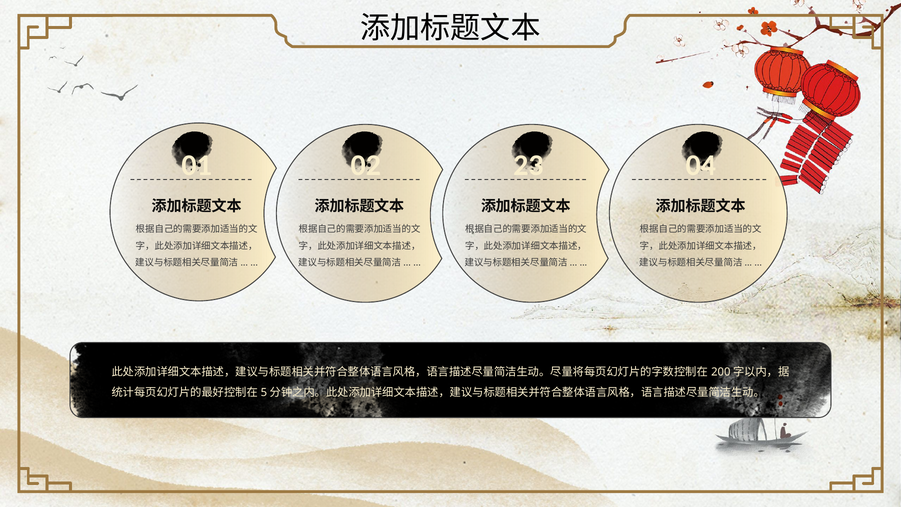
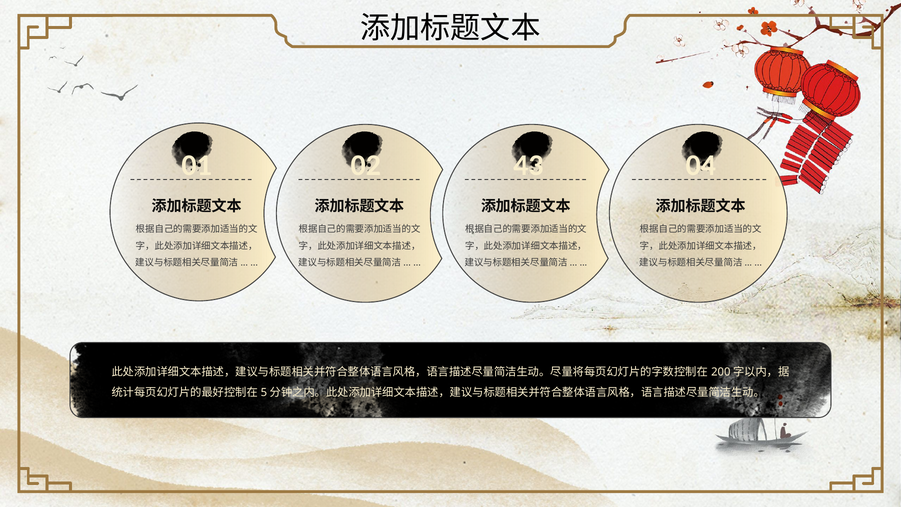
23: 23 -> 43
